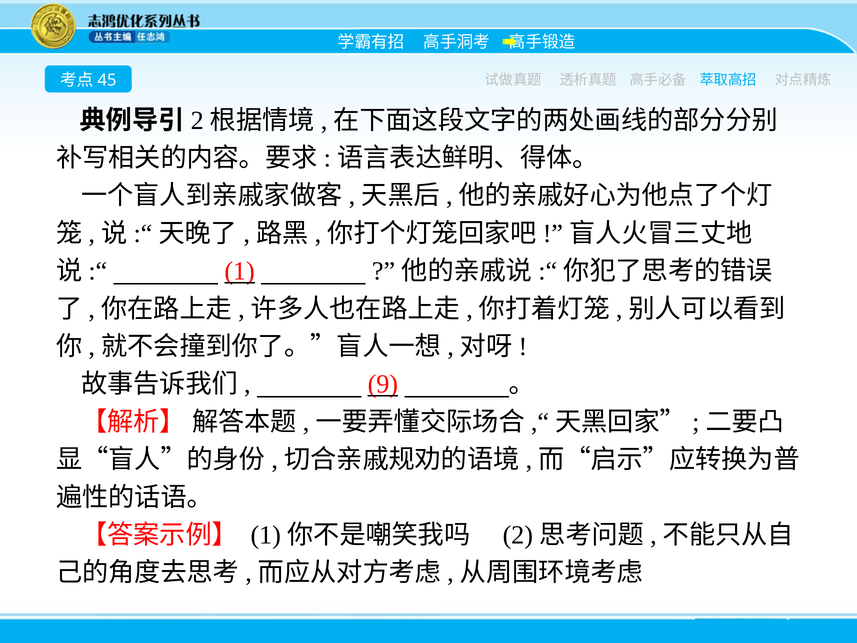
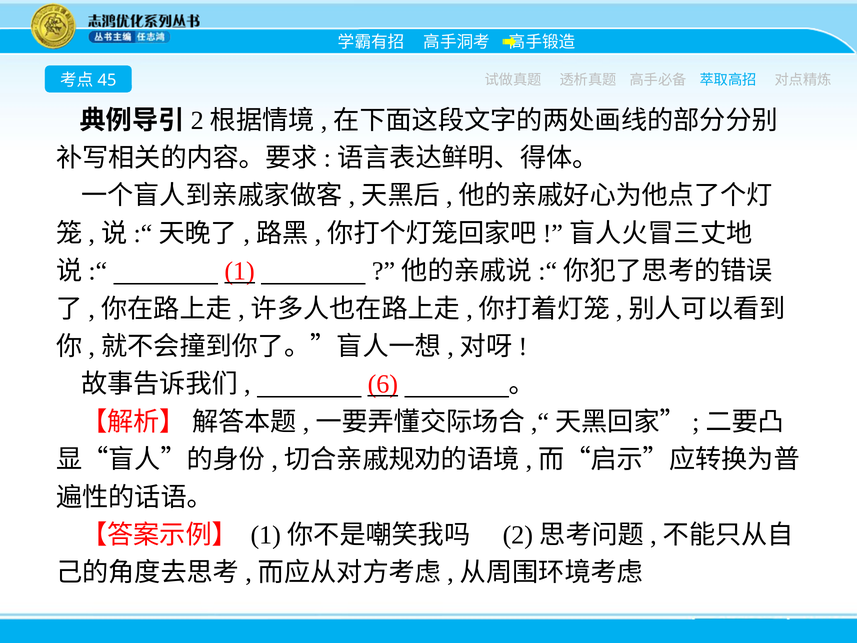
9: 9 -> 6
